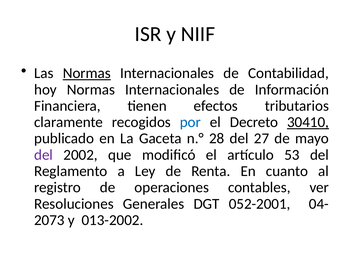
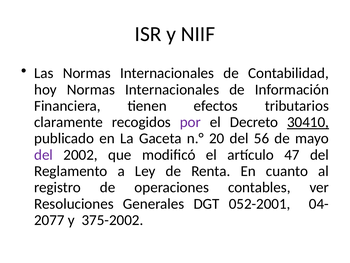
Normas at (87, 73) underline: present -> none
por colour: blue -> purple
28: 28 -> 20
27: 27 -> 56
53: 53 -> 47
2073: 2073 -> 2077
013-2002: 013-2002 -> 375-2002
